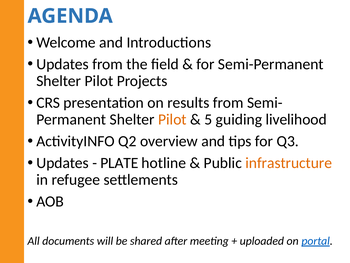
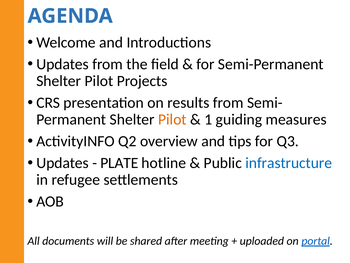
5: 5 -> 1
livelihood: livelihood -> measures
infrastructure colour: orange -> blue
